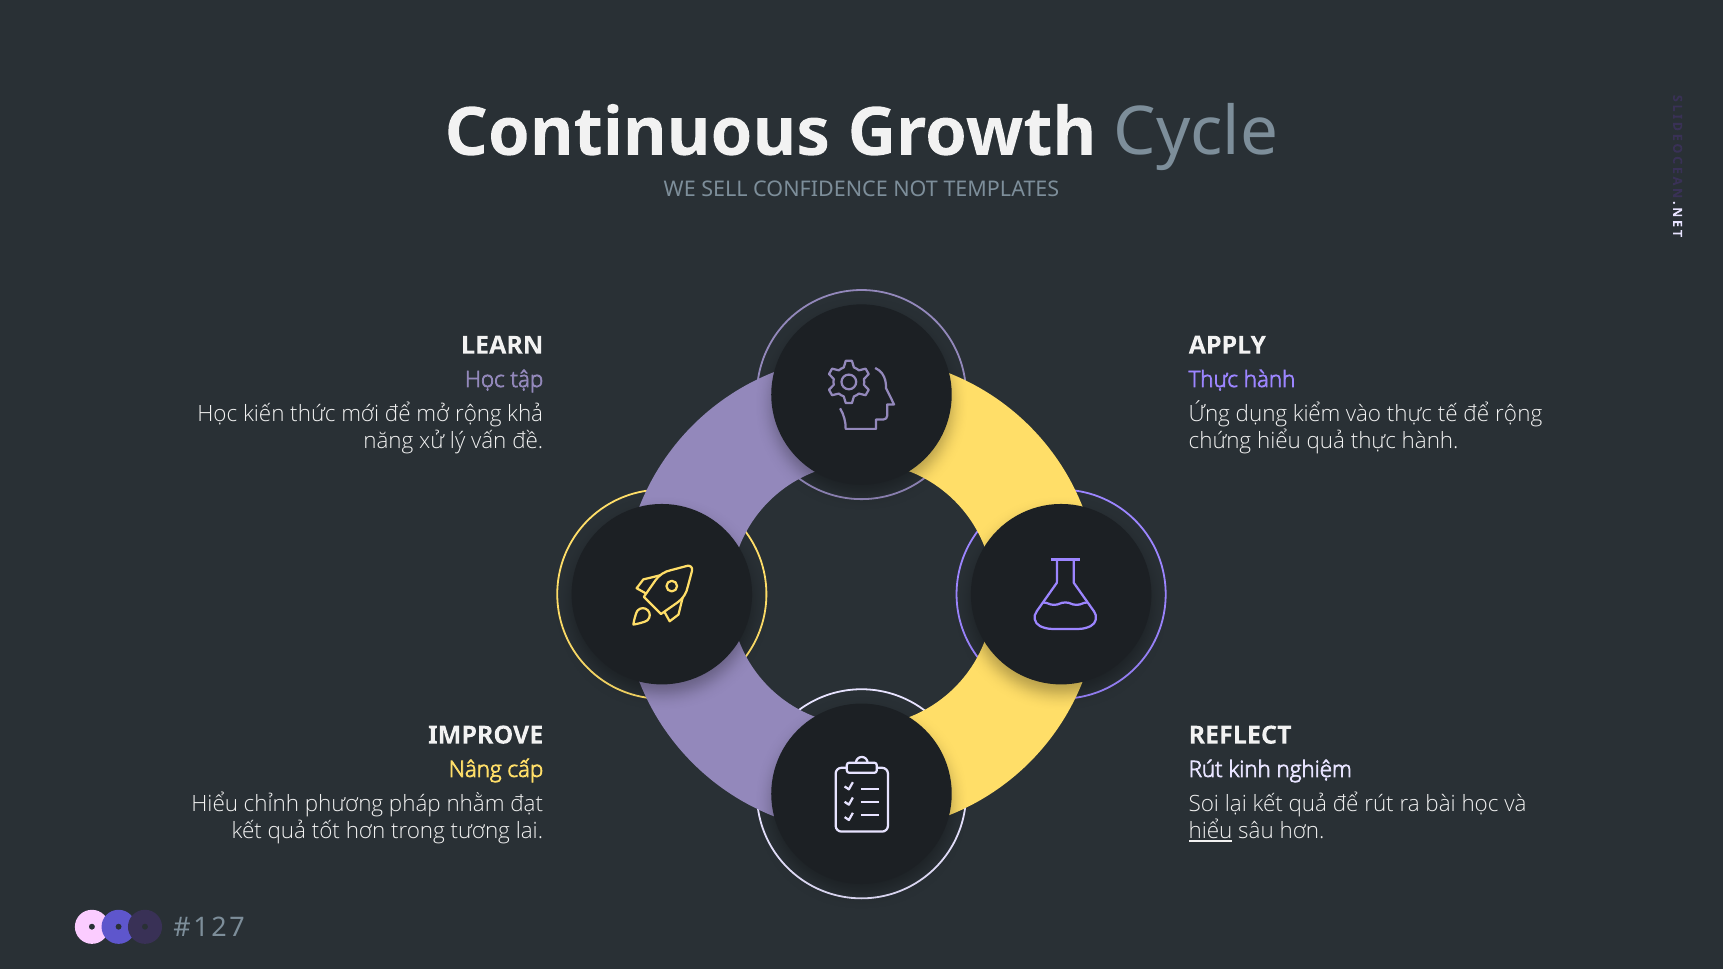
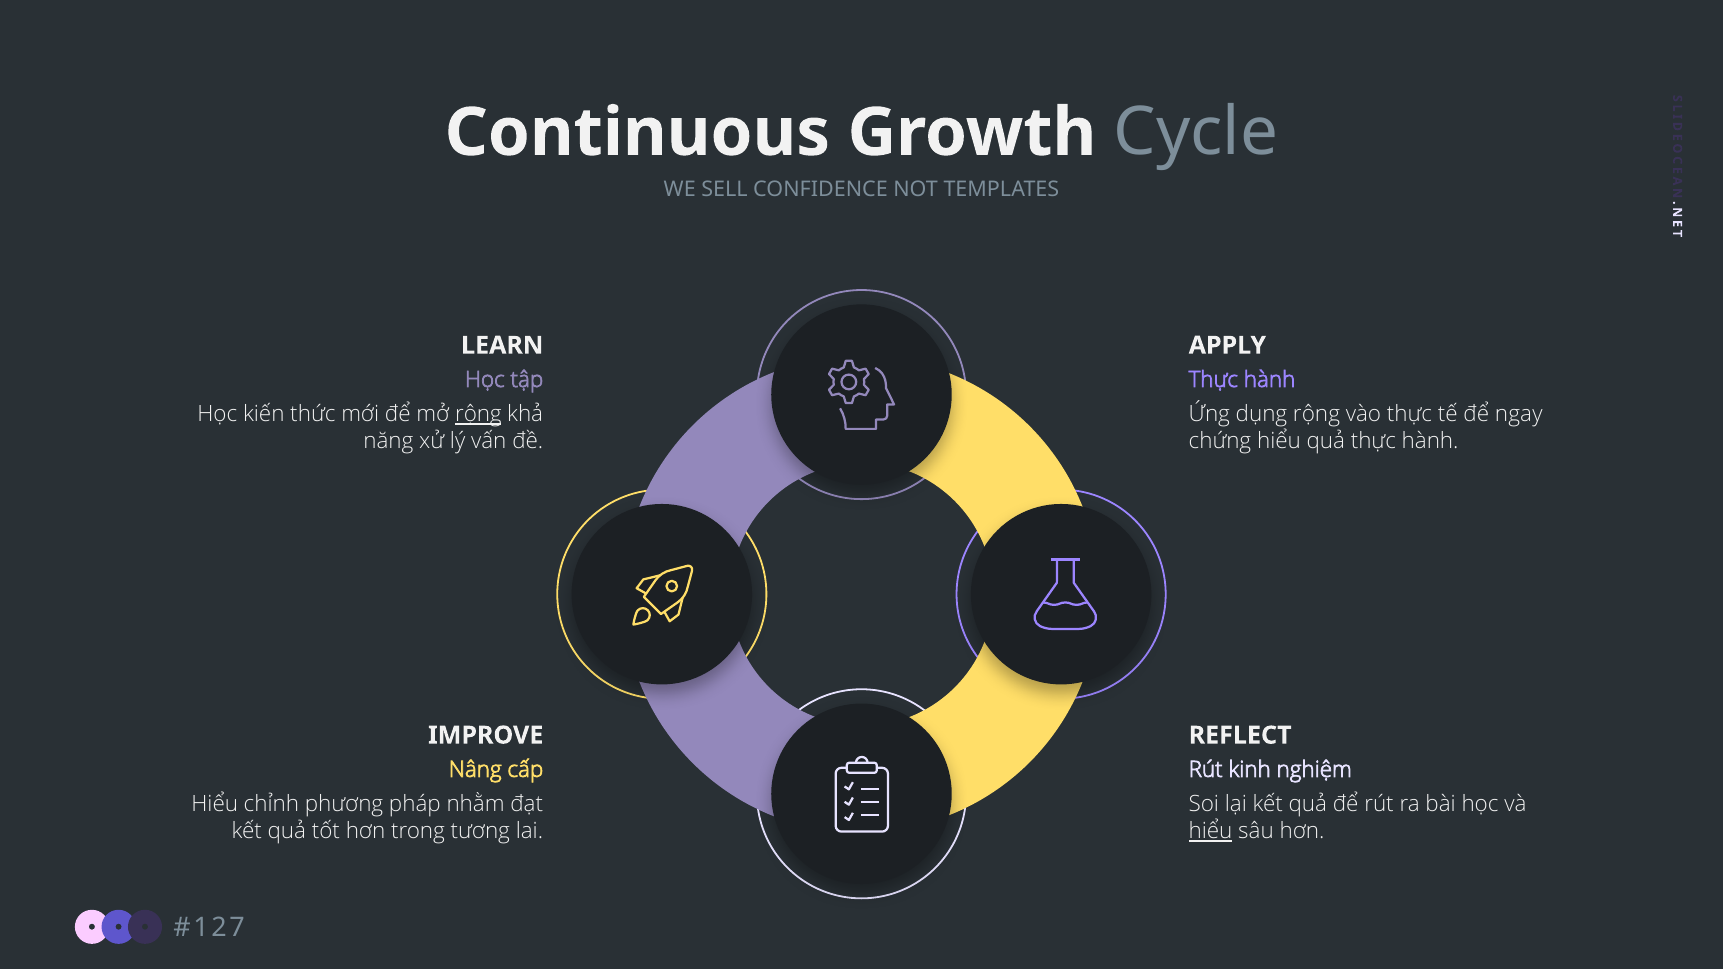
rộng at (478, 415) underline: none -> present
dụng kiểm: kiểm -> rộng
để rộng: rộng -> ngay
